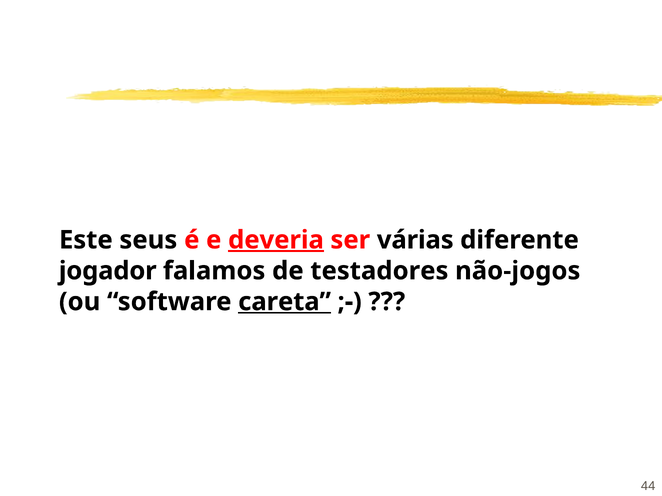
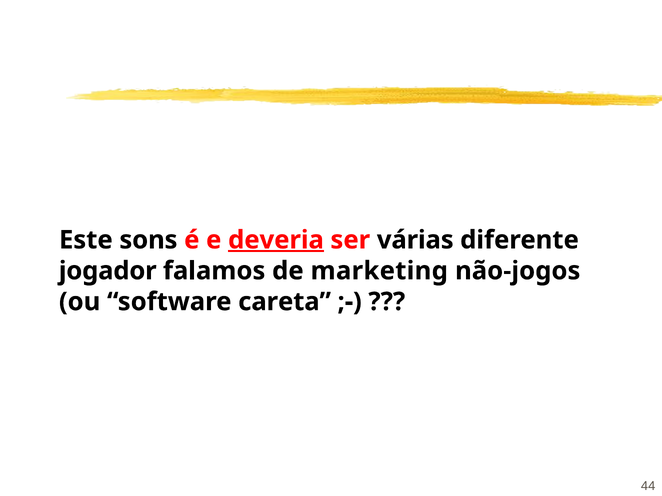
seus: seus -> sons
testadores: testadores -> marketing
careta underline: present -> none
